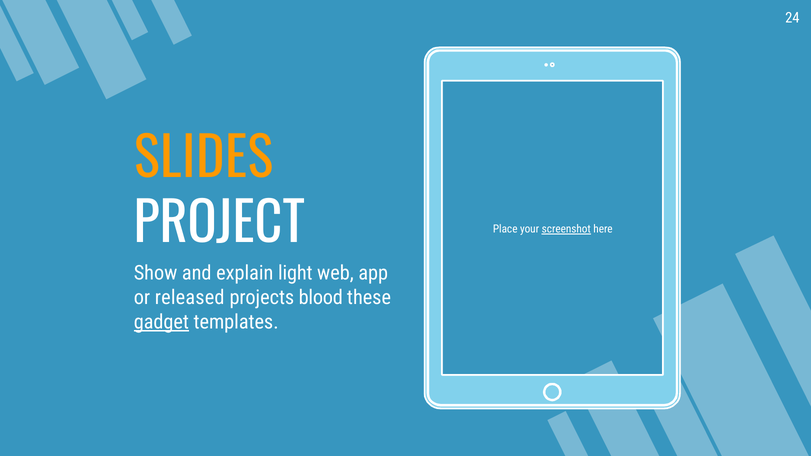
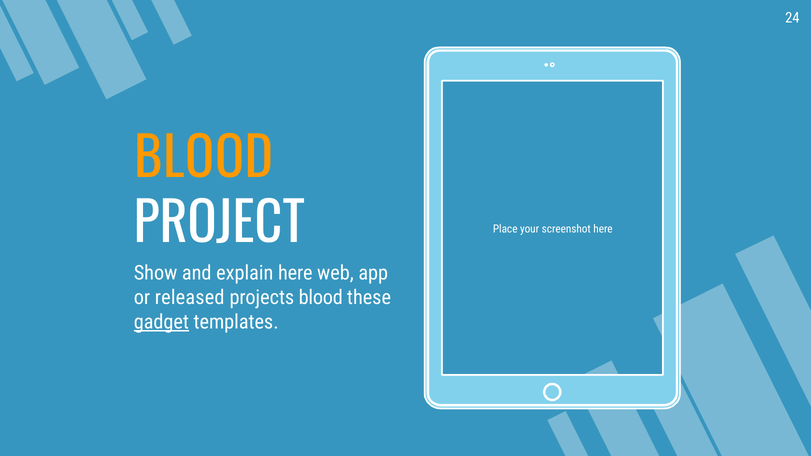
SLIDES at (204, 160): SLIDES -> BLOOD
screenshot underline: present -> none
explain light: light -> here
